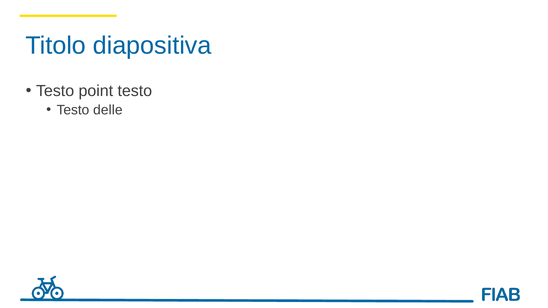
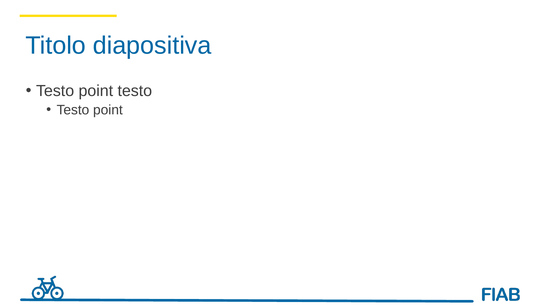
delle at (108, 110): delle -> point
